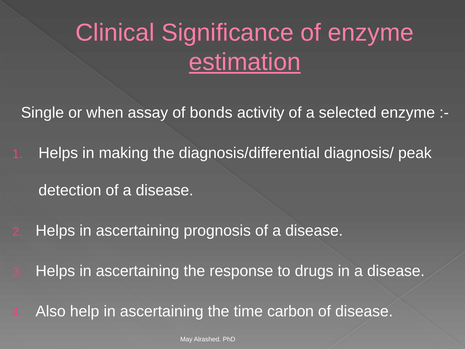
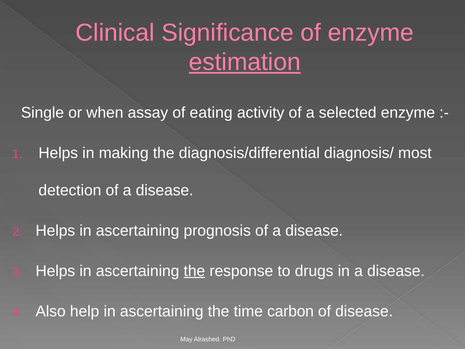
bonds: bonds -> eating
peak: peak -> most
the at (194, 271) underline: none -> present
